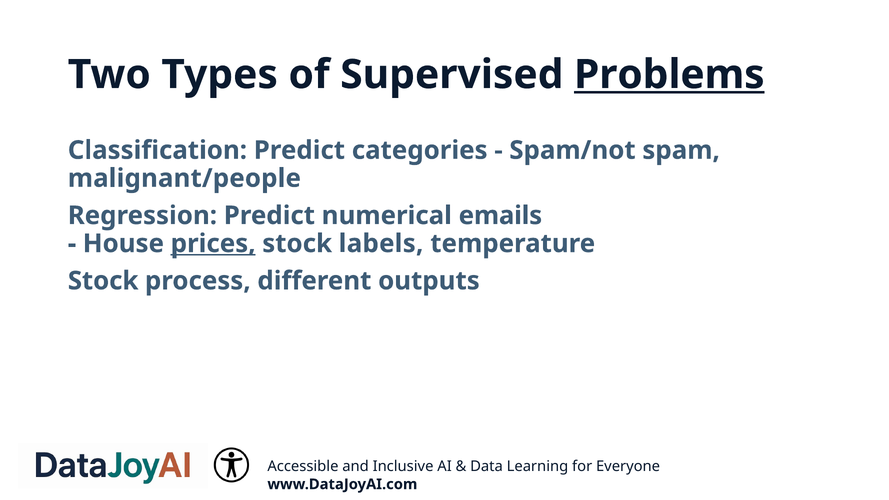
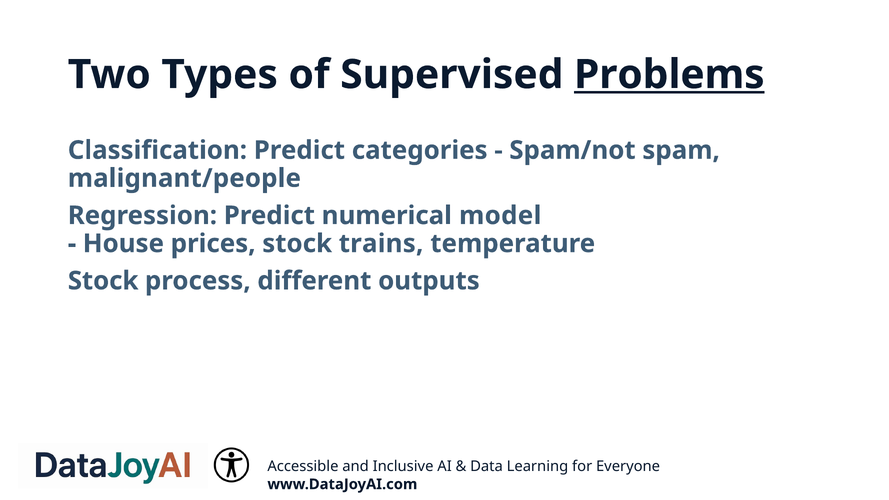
emails: emails -> model
prices underline: present -> none
labels: labels -> trains
